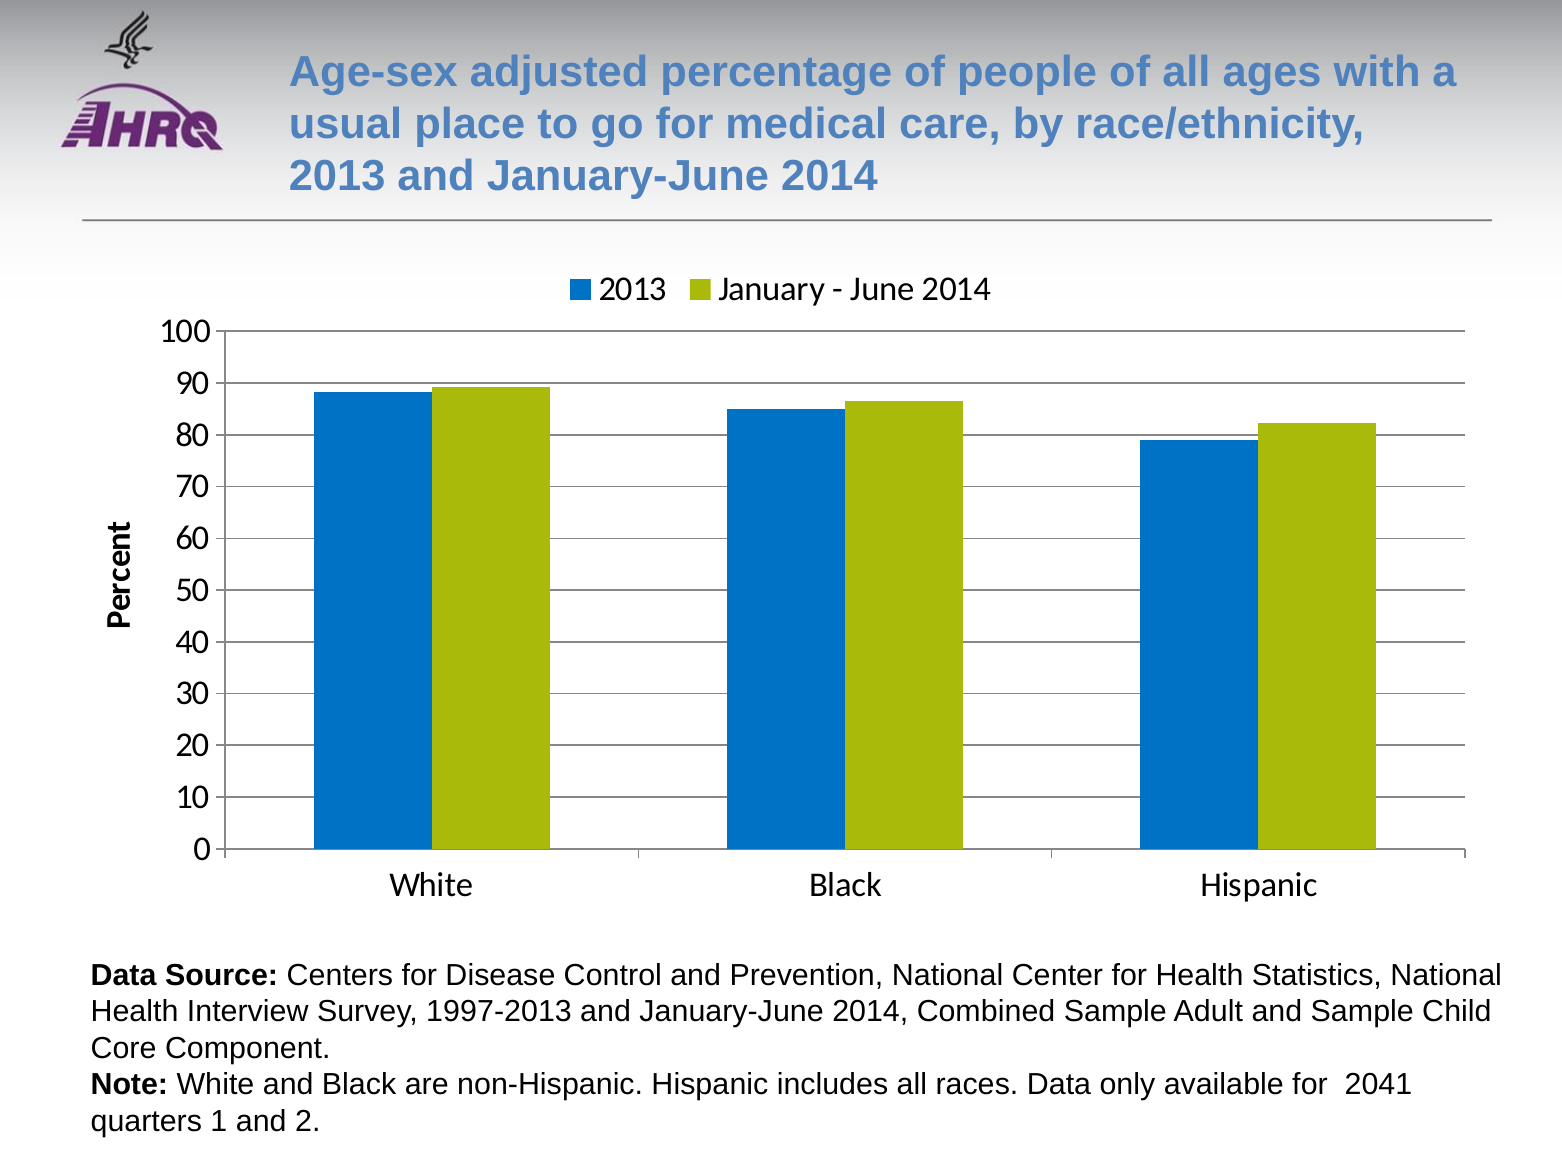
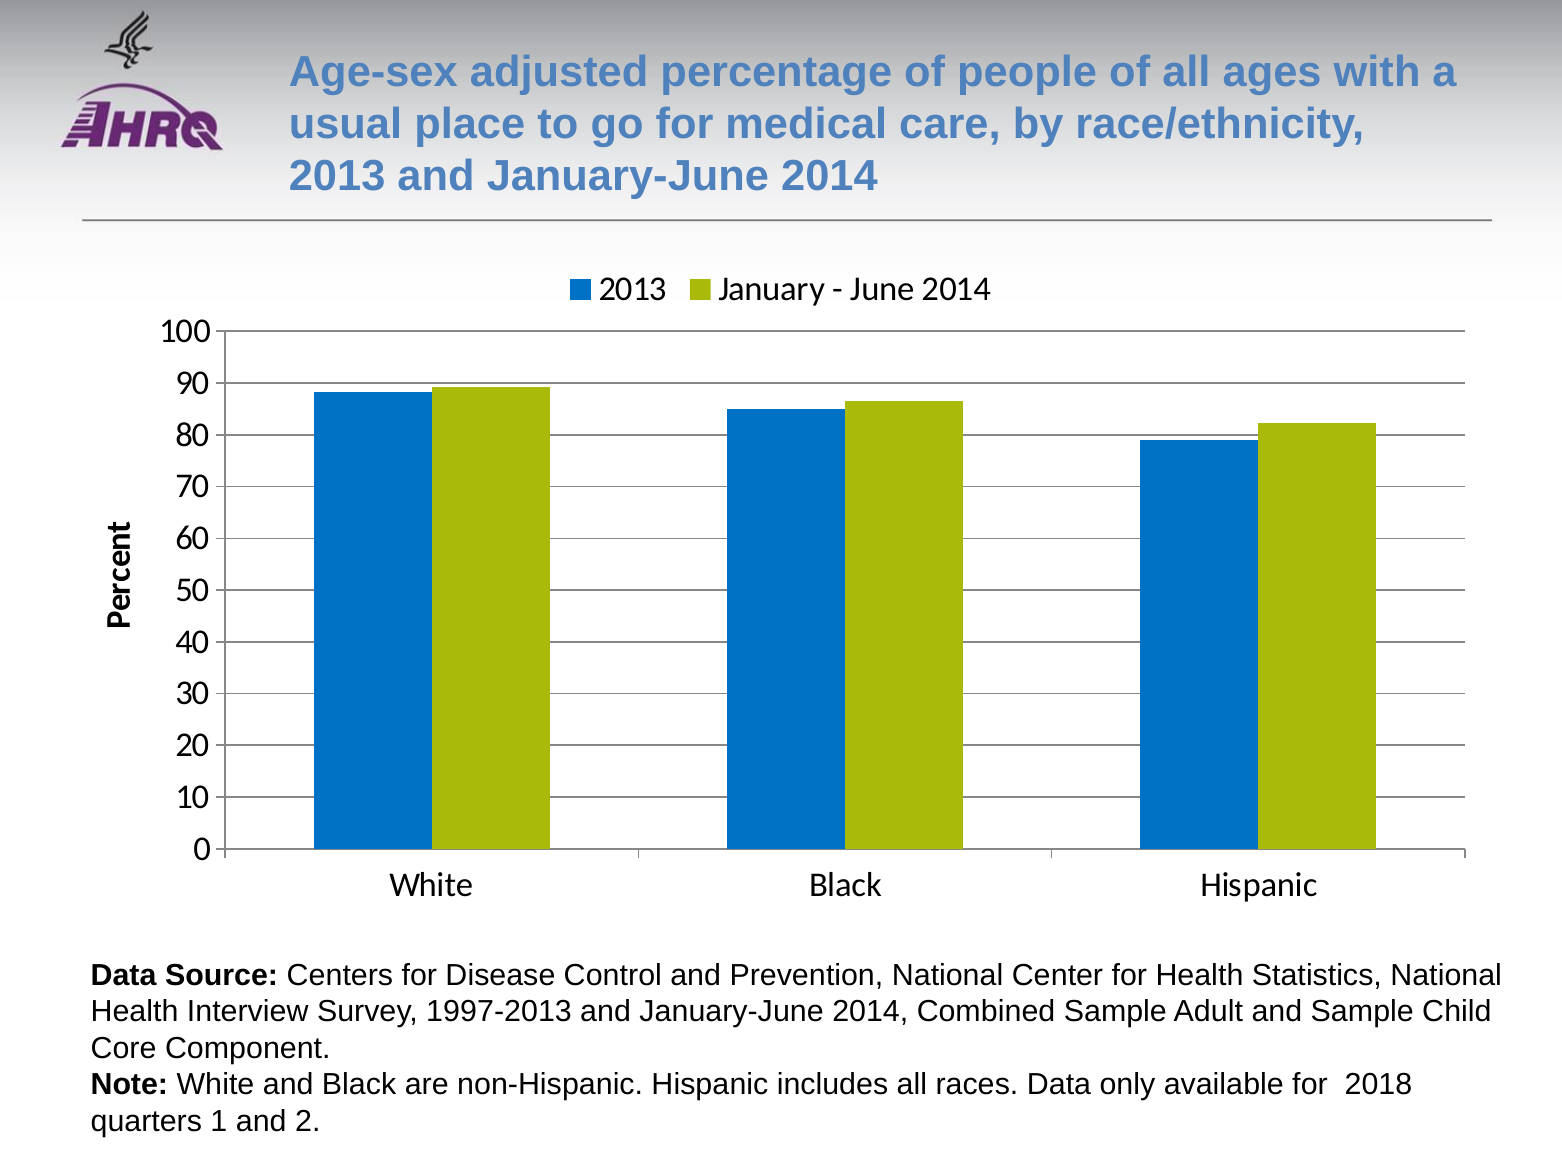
2041: 2041 -> 2018
